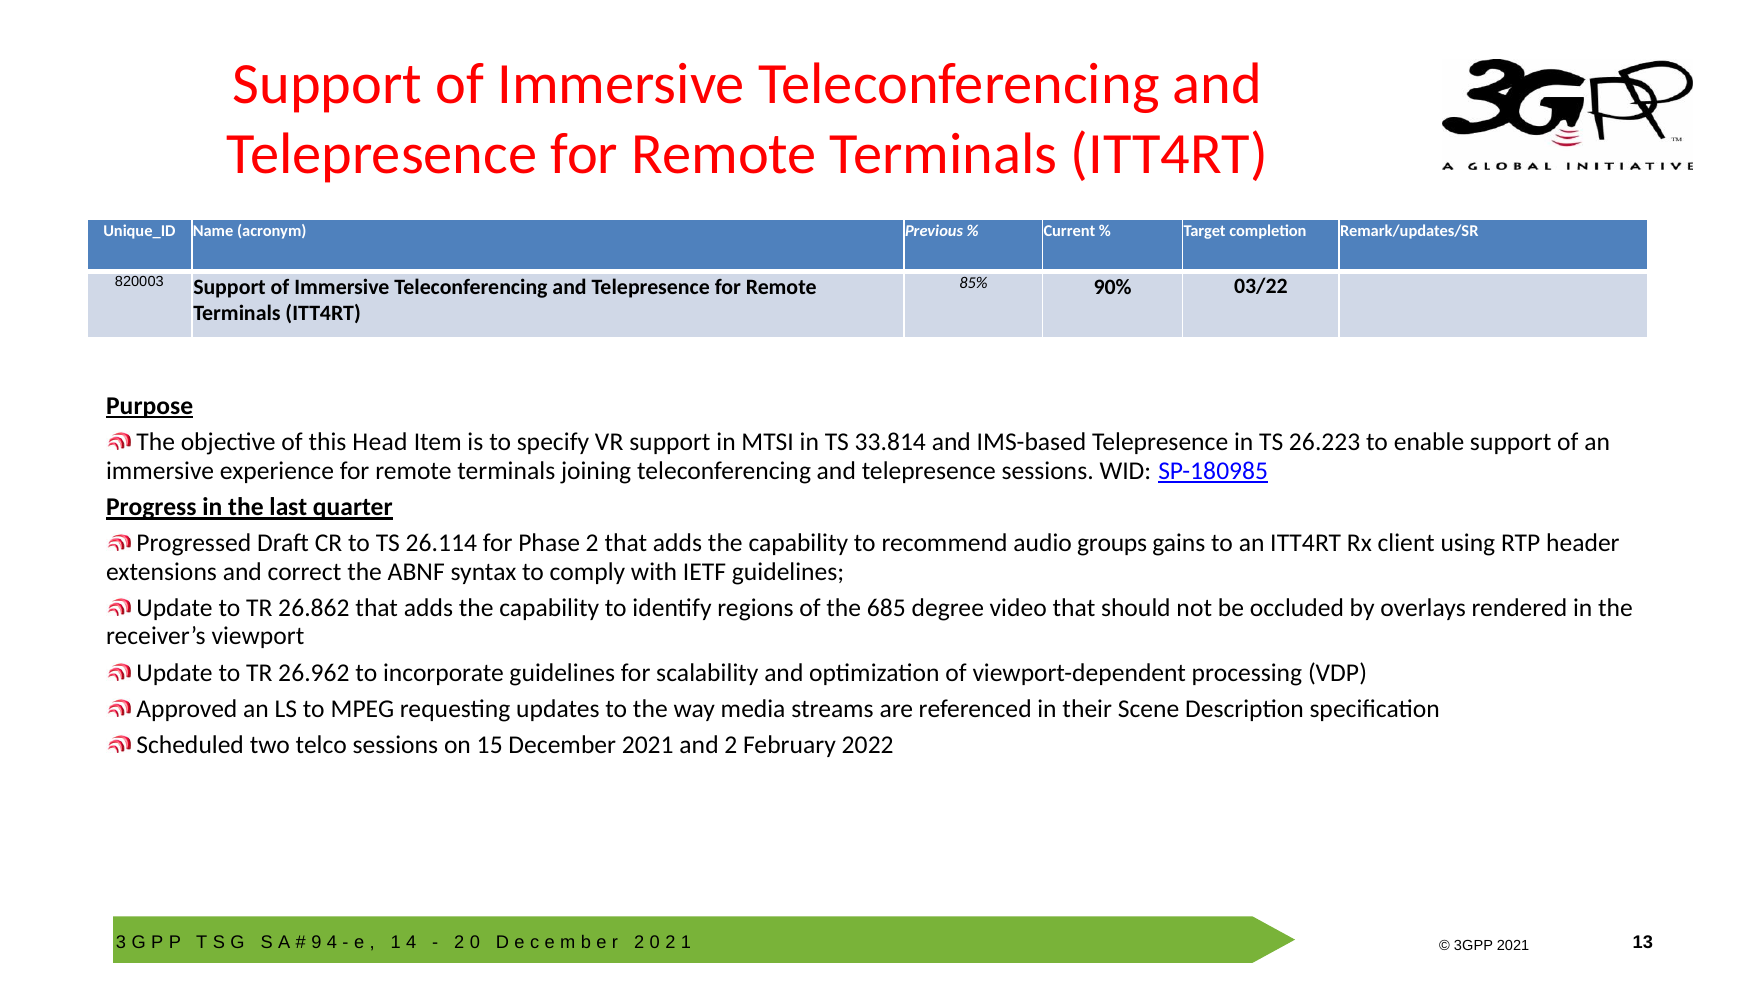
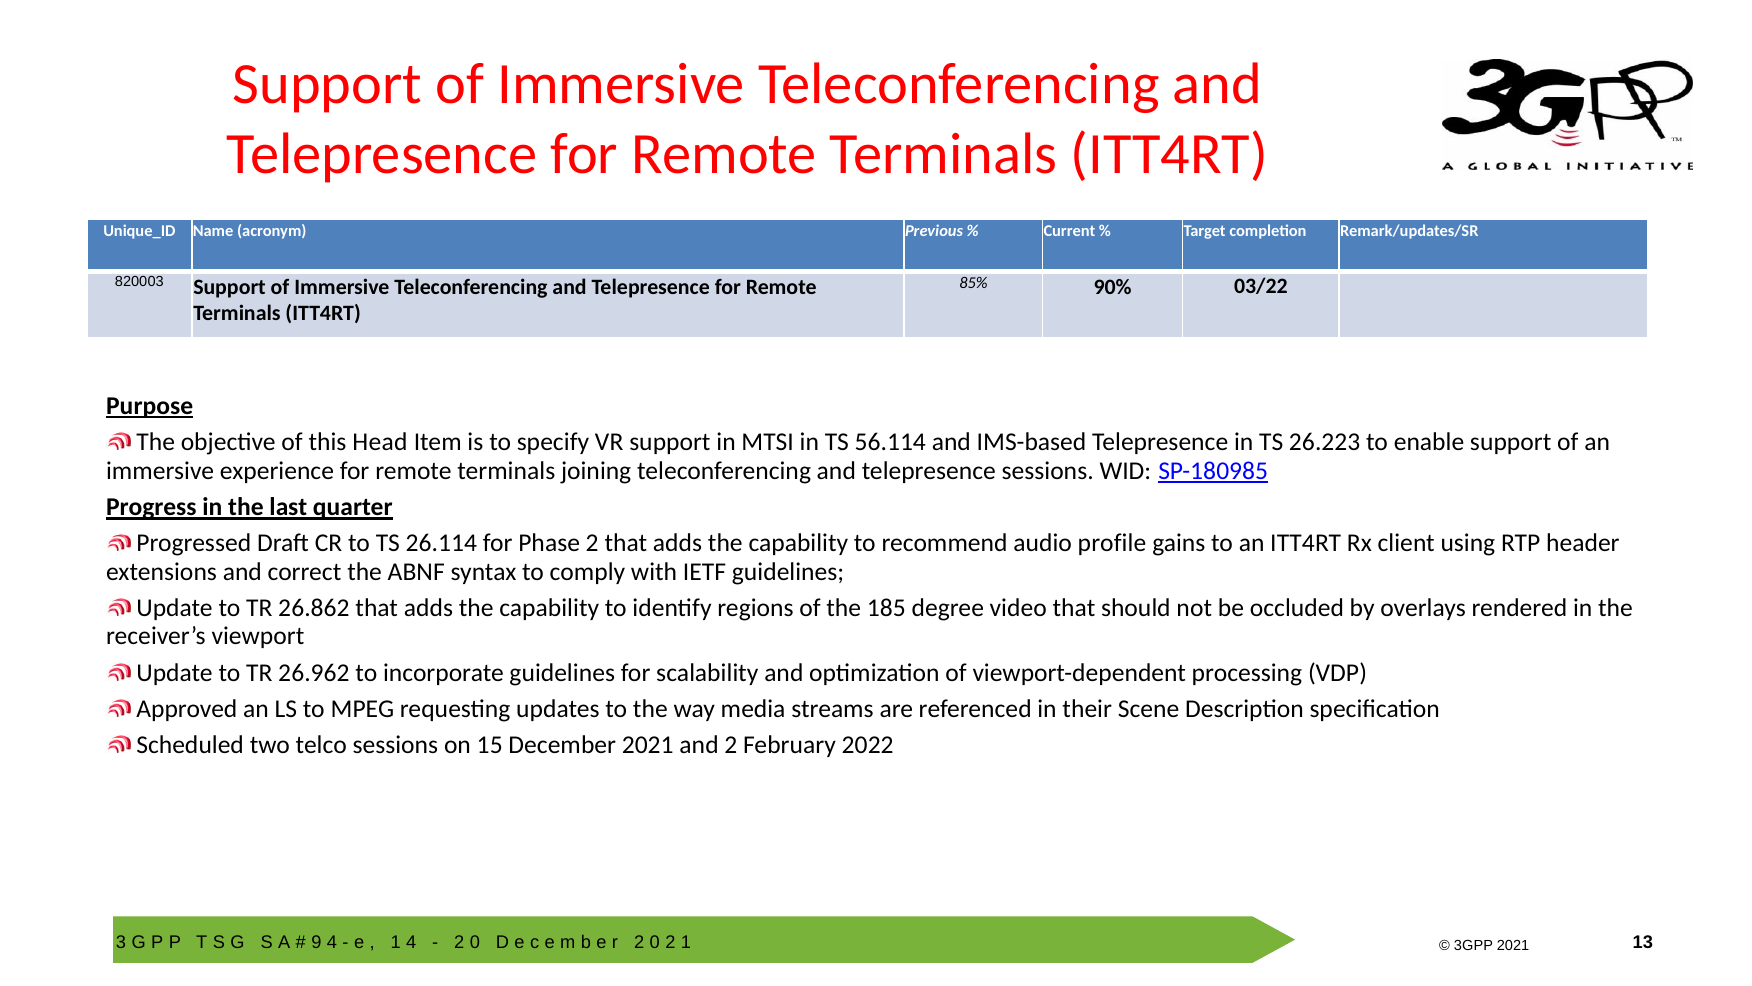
33.814: 33.814 -> 56.114
groups: groups -> profile
685: 685 -> 185
